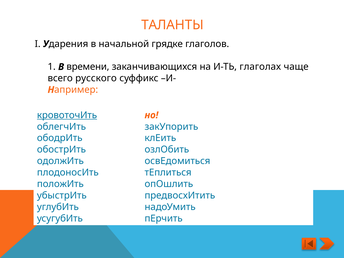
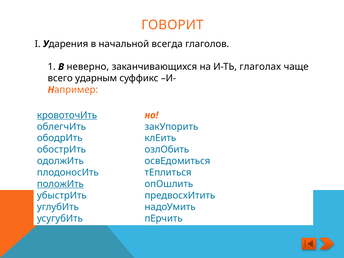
ТАЛАНТЫ: ТАЛАНТЫ -> ГОВОРИТ
грядке: грядке -> всегда
времени: времени -> неверно
русского: русского -> ударным
положИть underline: none -> present
